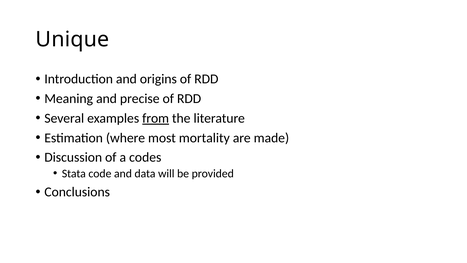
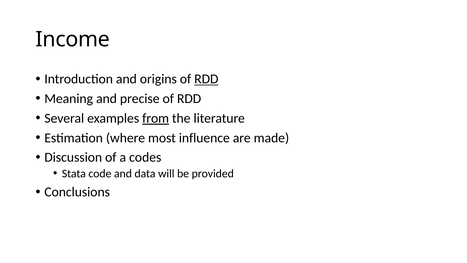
Unique: Unique -> Income
RDD at (206, 79) underline: none -> present
mortality: mortality -> influence
